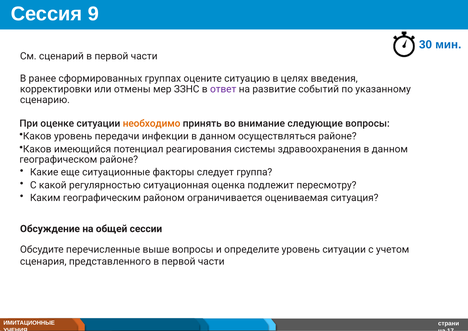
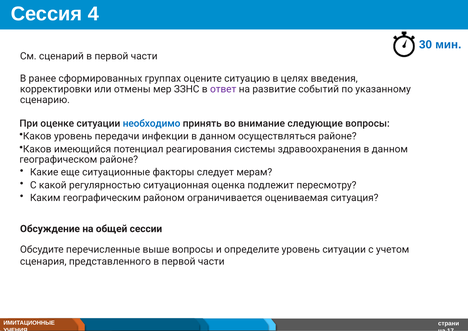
9: 9 -> 4
необходимо colour: orange -> blue
группа: группа -> мерам
